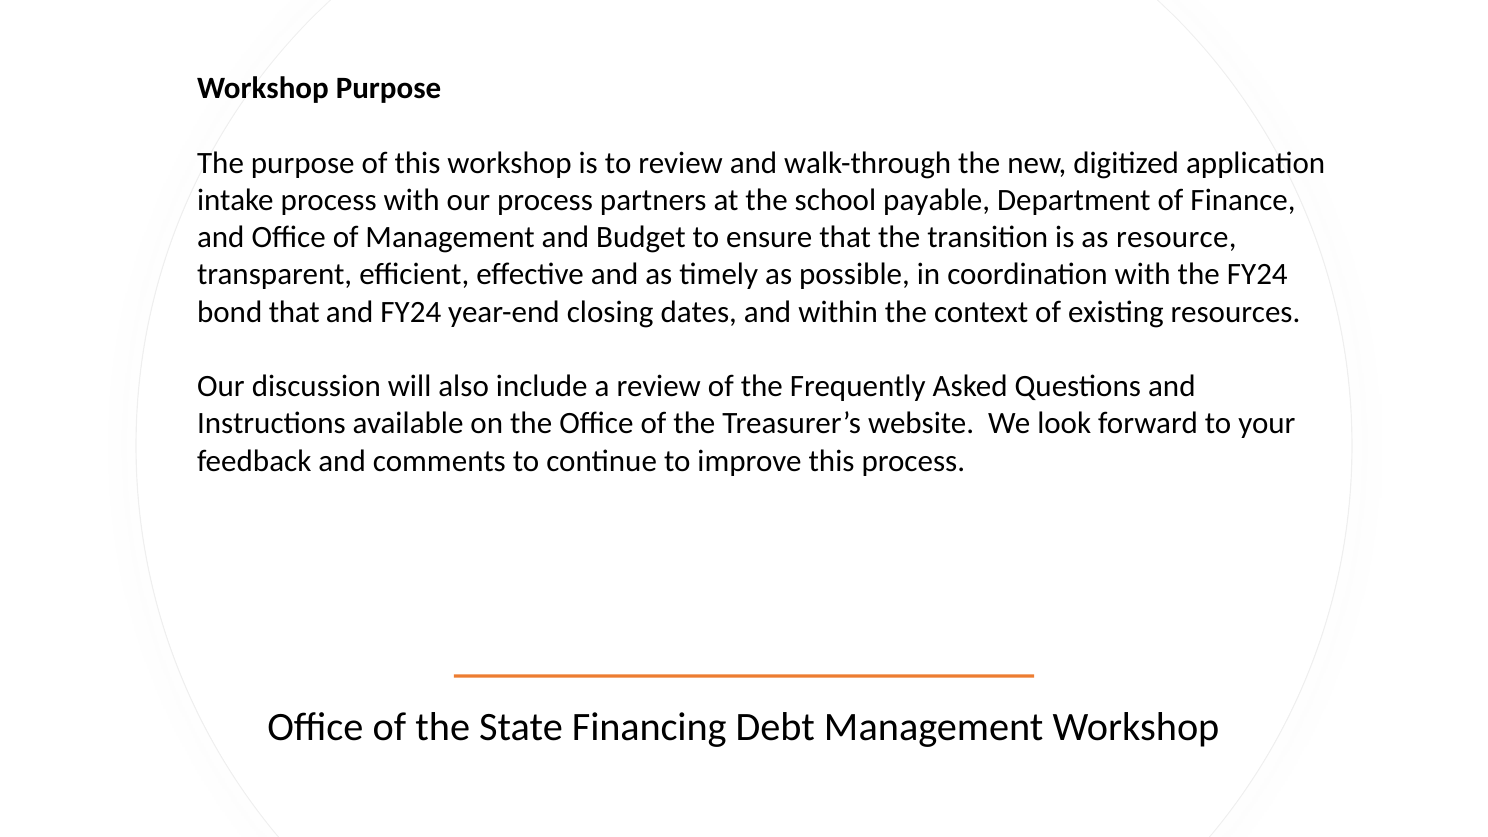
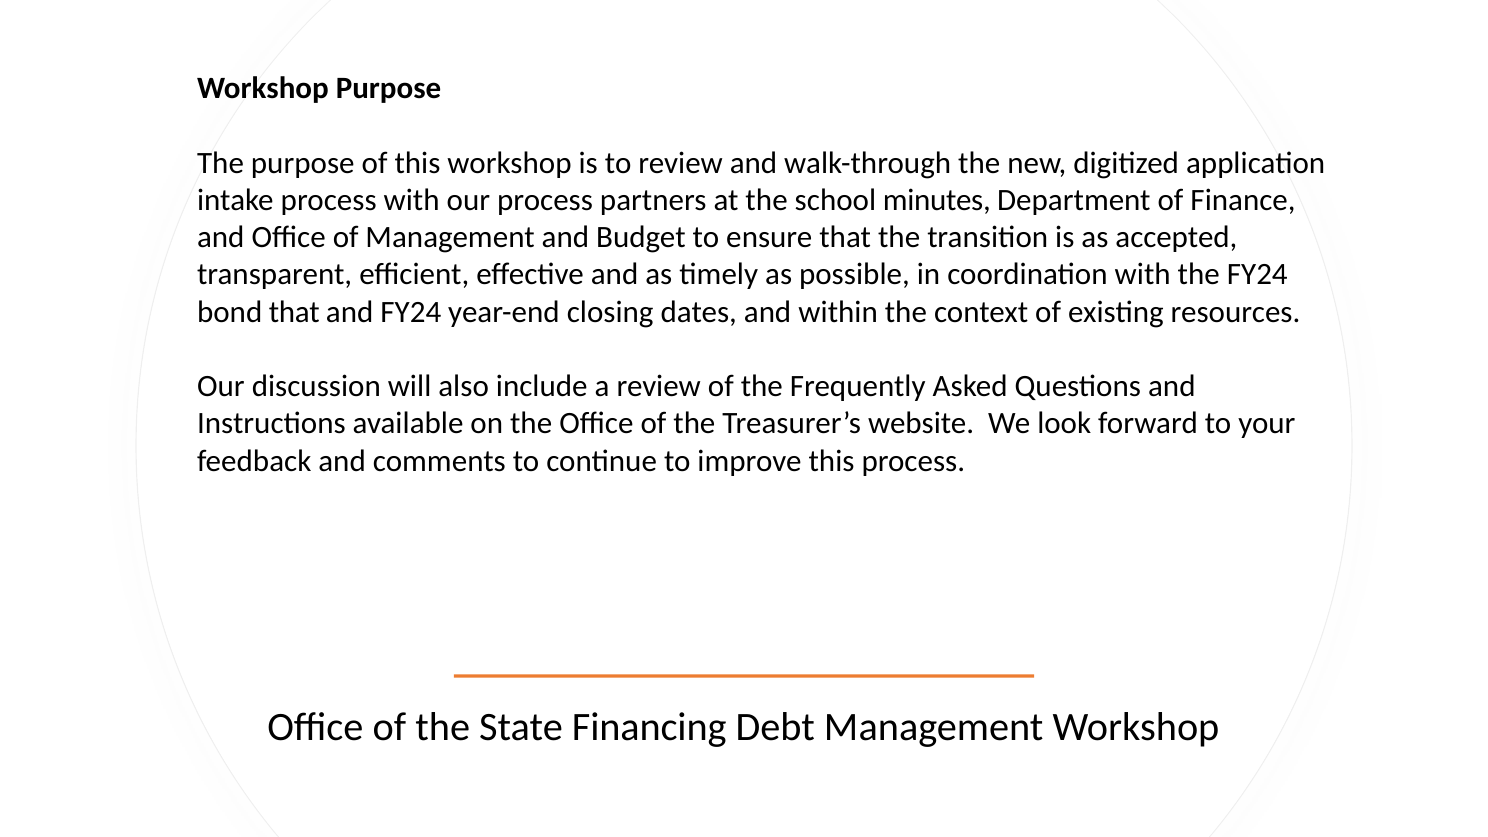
payable: payable -> minutes
resource: resource -> accepted
